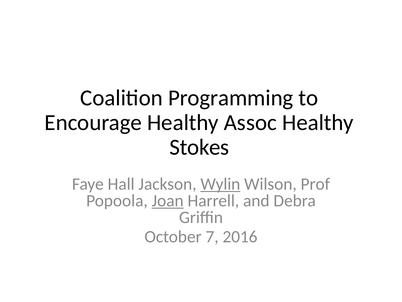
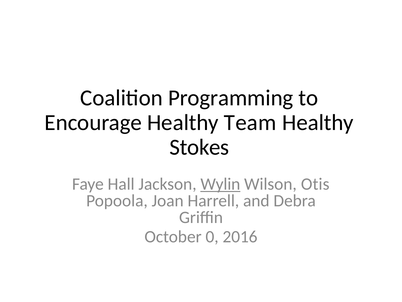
Assoc: Assoc -> Team
Prof: Prof -> Otis
Joan underline: present -> none
7: 7 -> 0
